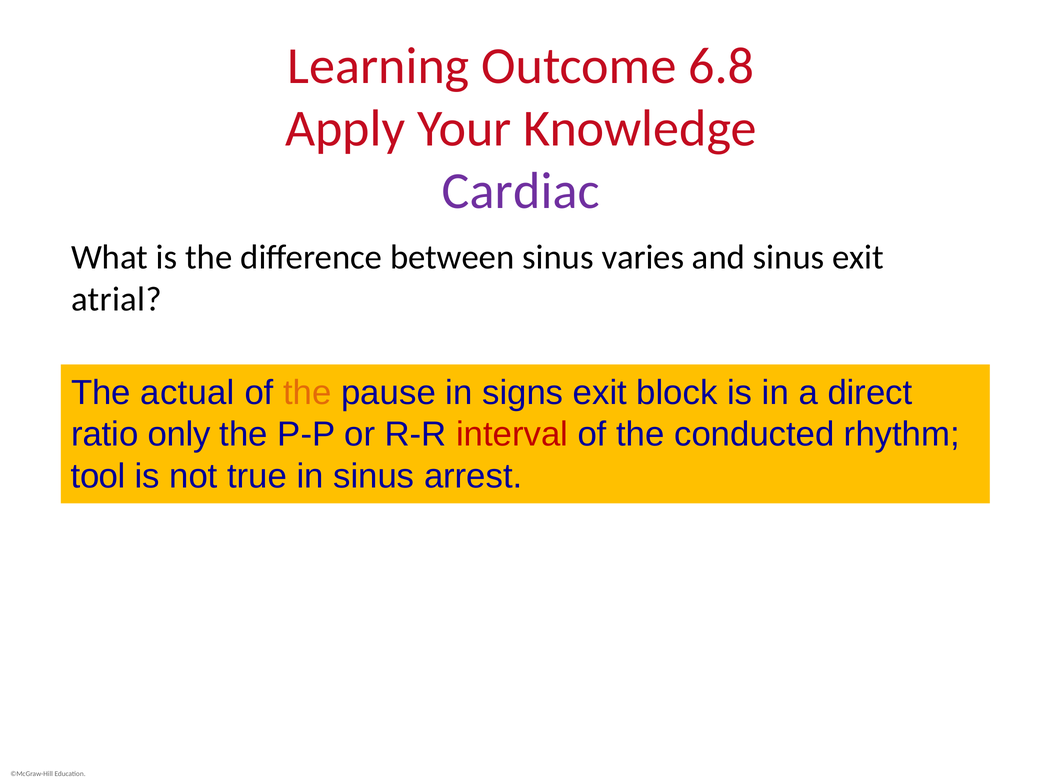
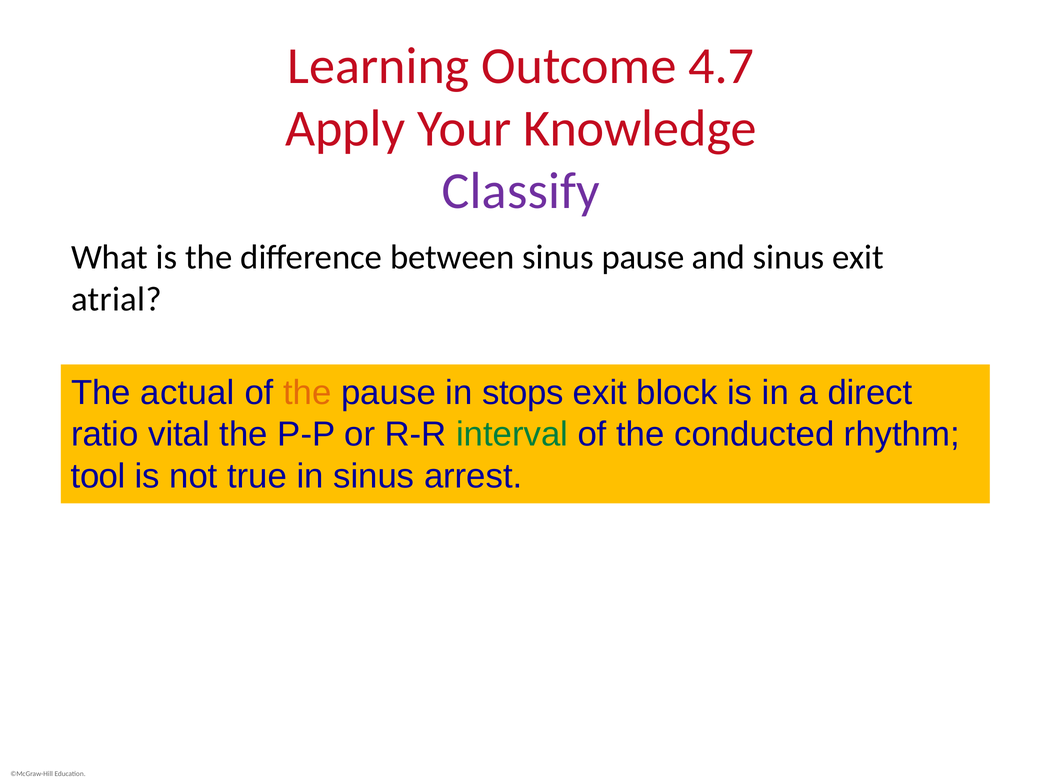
6.8: 6.8 -> 4.7
Cardiac: Cardiac -> Classify
sinus varies: varies -> pause
signs: signs -> stops
only: only -> vital
interval colour: red -> green
